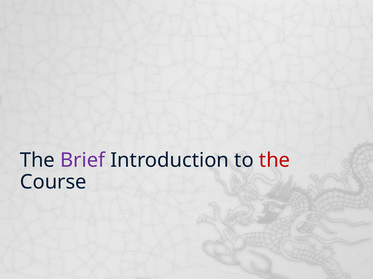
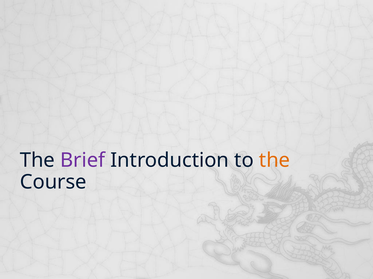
the at (275, 161) colour: red -> orange
